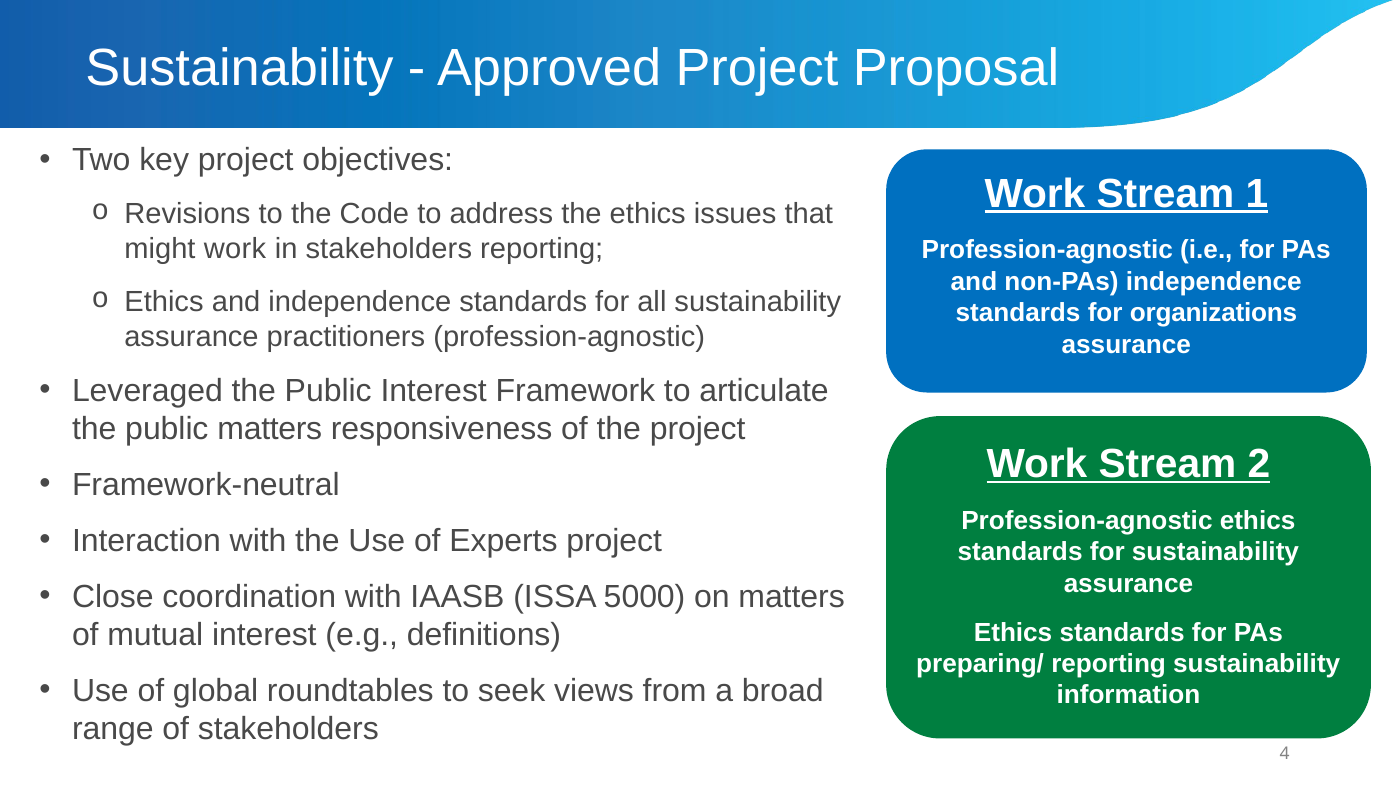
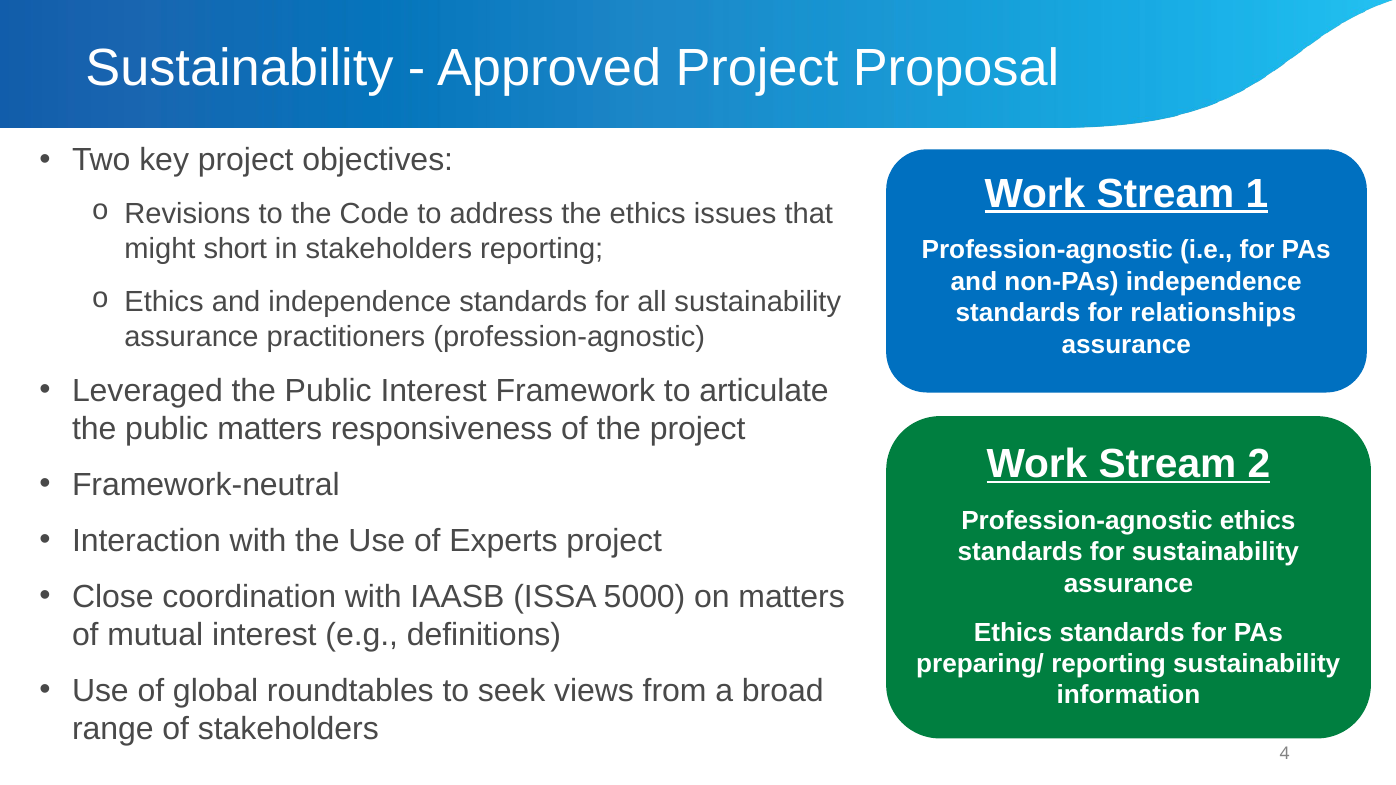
might work: work -> short
organizations: organizations -> relationships
